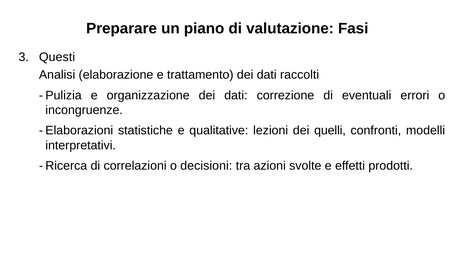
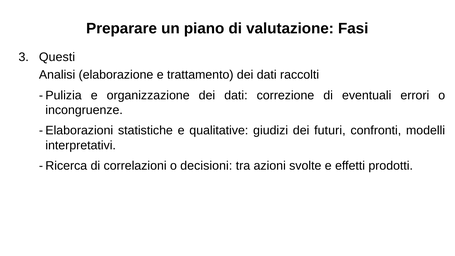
lezioni: lezioni -> giudizi
quelli: quelli -> futuri
